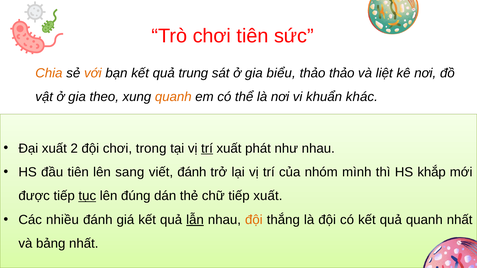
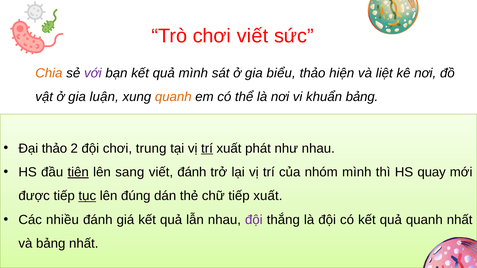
chơi tiên: tiên -> viết
với colour: orange -> purple
quả trung: trung -> mình
thảo thảo: thảo -> hiện
theo: theo -> luận
khuẩn khác: khác -> bảng
Đại xuất: xuất -> thảo
trong: trong -> trung
tiên at (78, 172) underline: none -> present
khắp: khắp -> quay
lẫn underline: present -> none
đội at (254, 220) colour: orange -> purple
